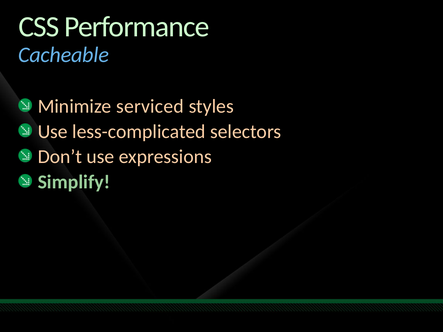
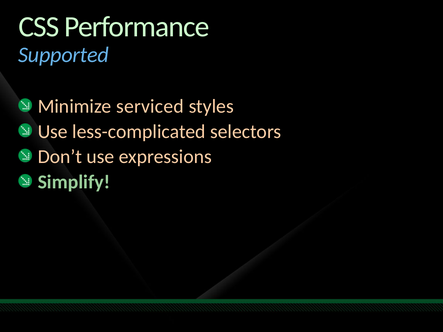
Cacheable: Cacheable -> Supported
